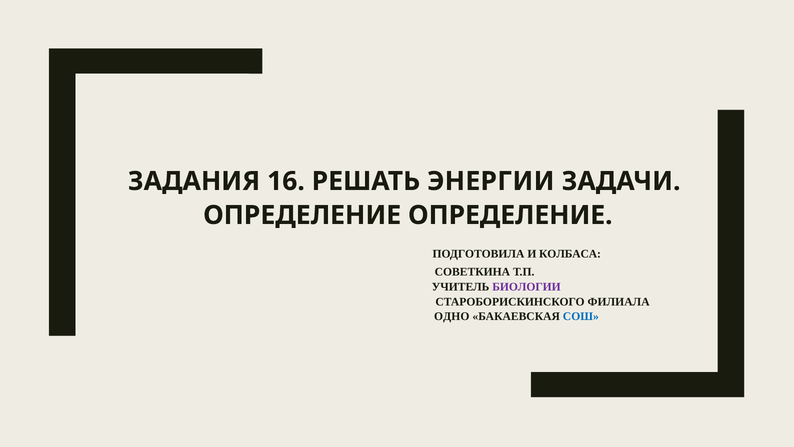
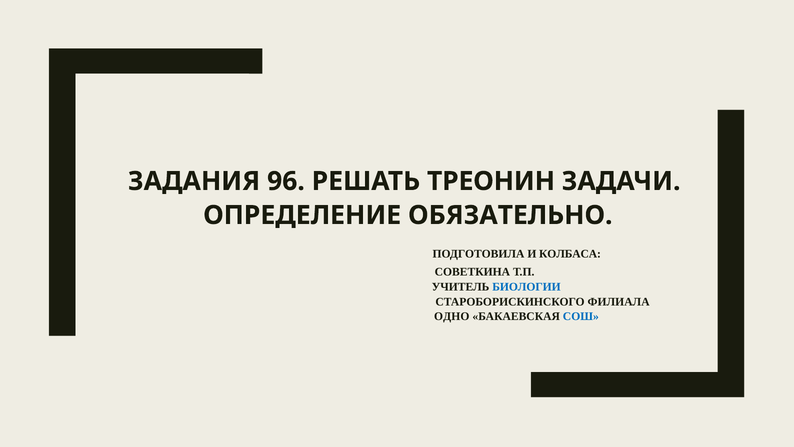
16: 16 -> 96
ЭНЕРГИИ: ЭНЕРГИИ -> ТРЕОНИН
ОПРЕДЕЛЕНИЕ ОПРЕДЕЛЕНИЕ: ОПРЕДЕЛЕНИЕ -> ОБЯЗАТЕЛЬНО
БИОЛОГИИ colour: purple -> blue
